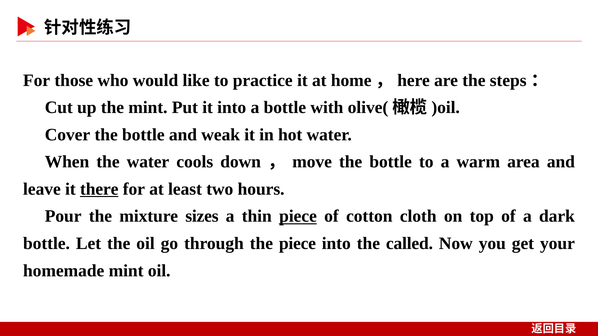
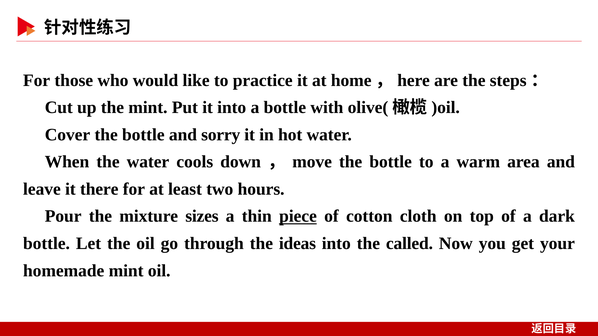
weak: weak -> sorry
there underline: present -> none
the piece: piece -> ideas
